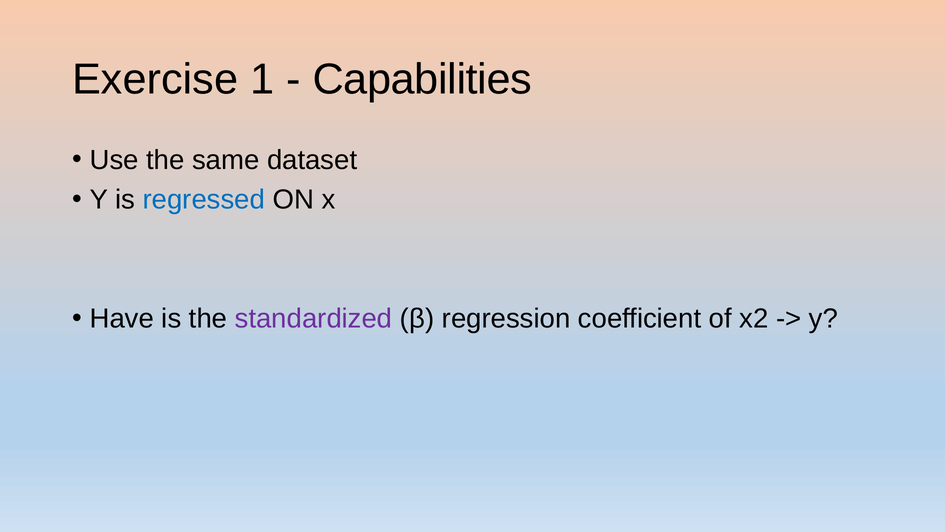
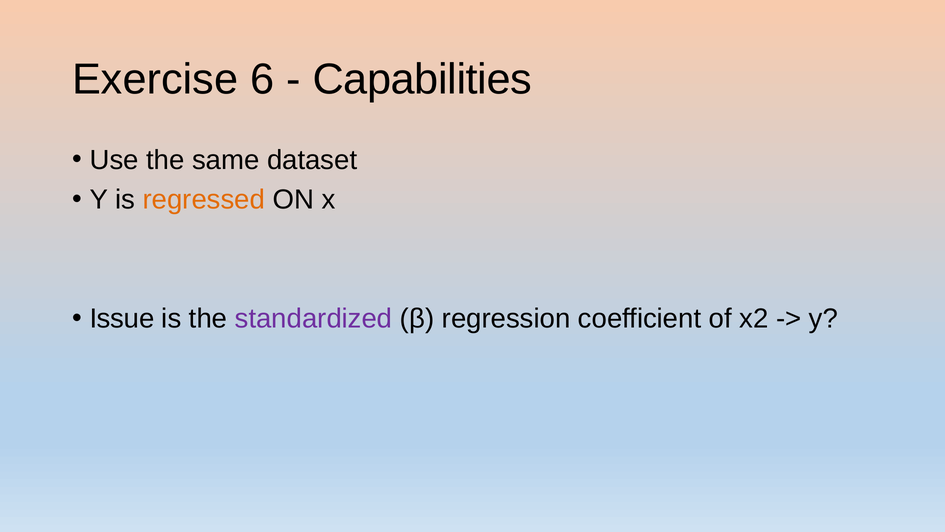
1: 1 -> 6
regressed colour: blue -> orange
Have: Have -> Issue
